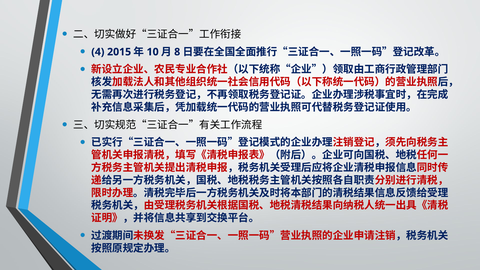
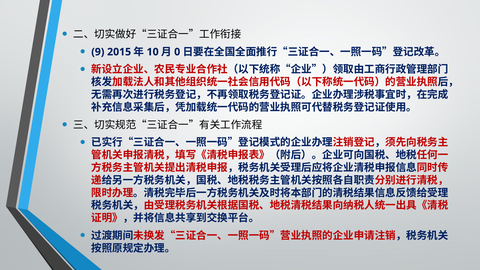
4: 4 -> 9
8: 8 -> 0
